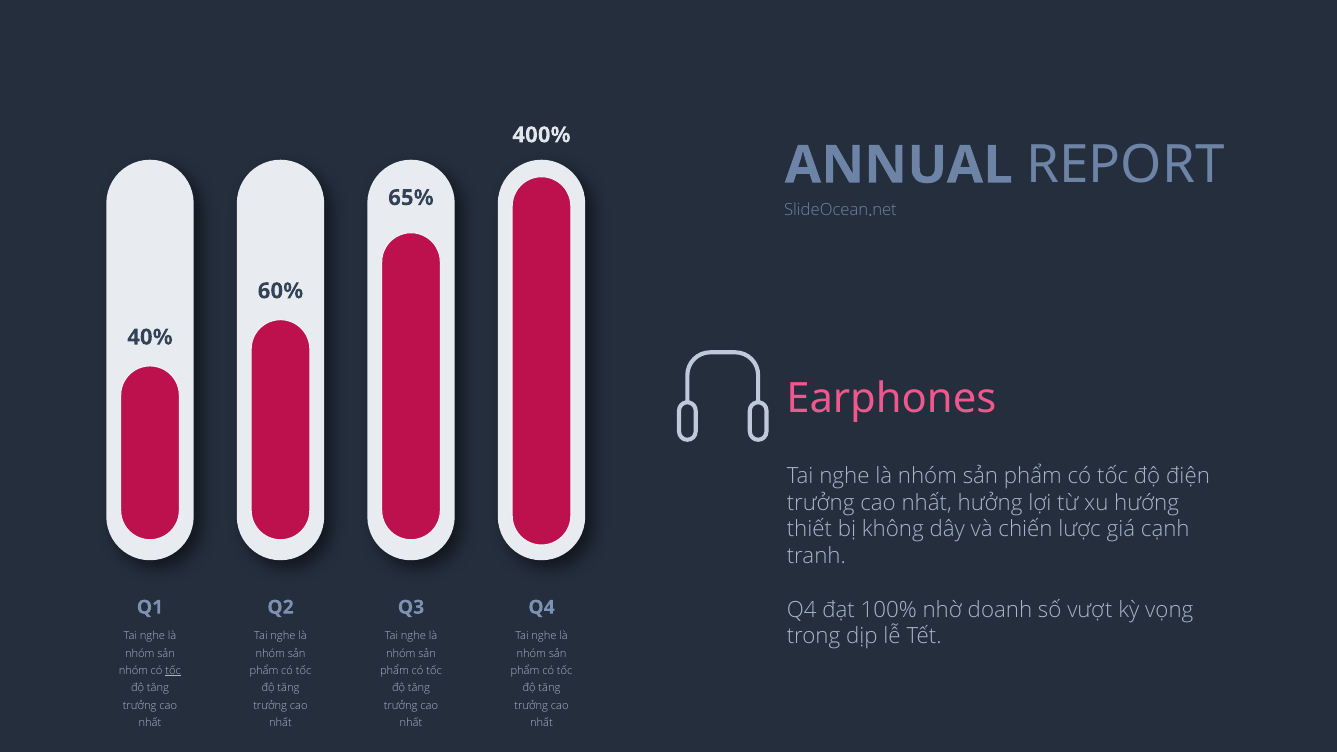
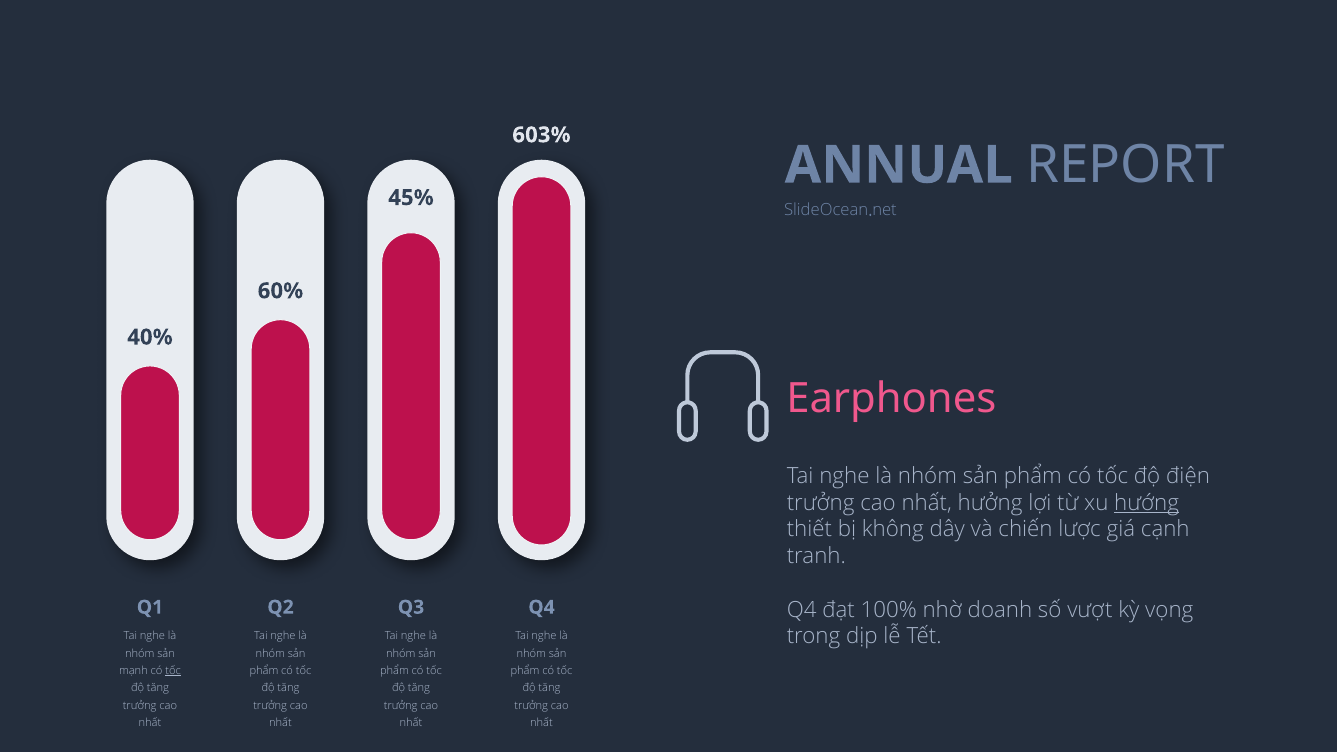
400%: 400% -> 603%
65%: 65% -> 45%
hướng underline: none -> present
nhóm at (134, 671): nhóm -> mạnh
